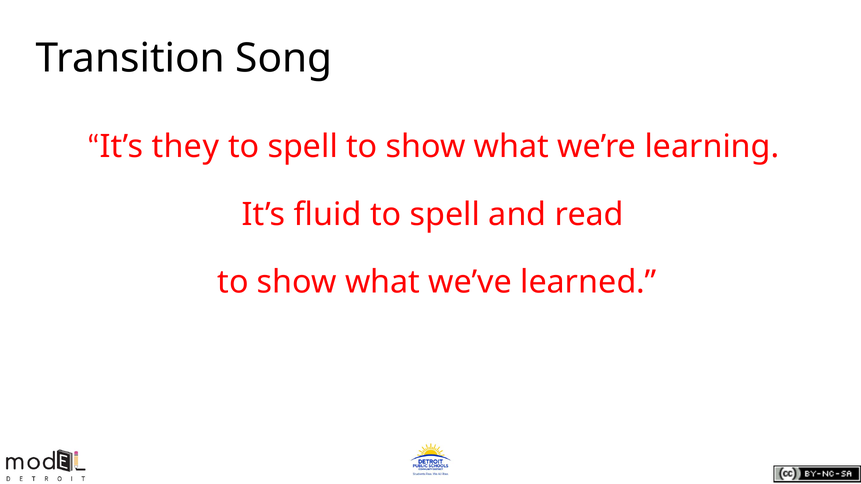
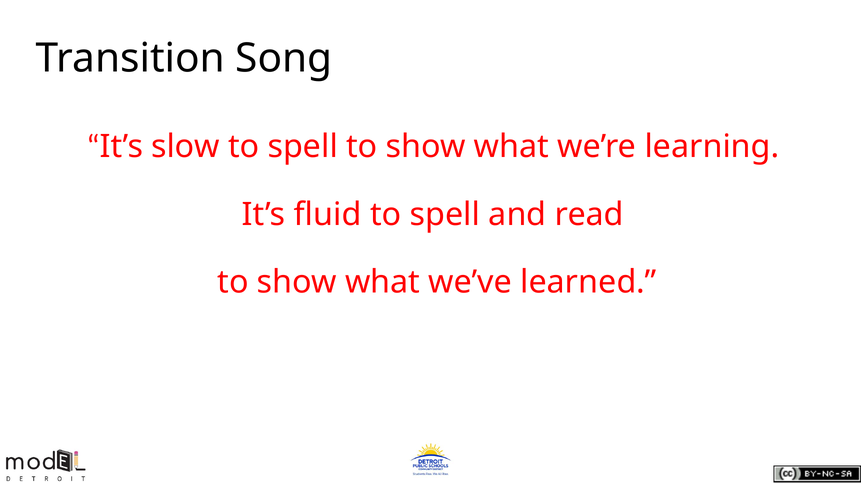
they: they -> slow
